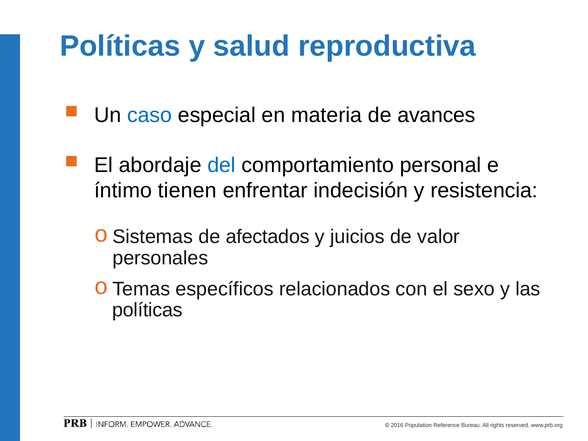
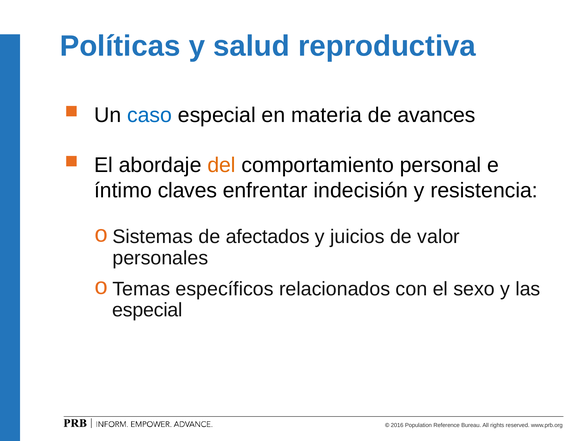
del colour: blue -> orange
tienen: tienen -> claves
políticas at (147, 310): políticas -> especial
